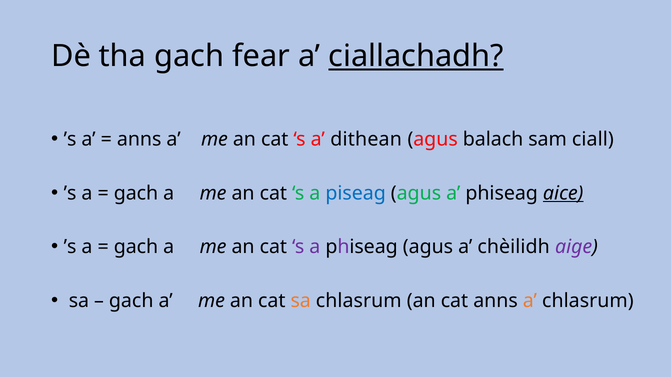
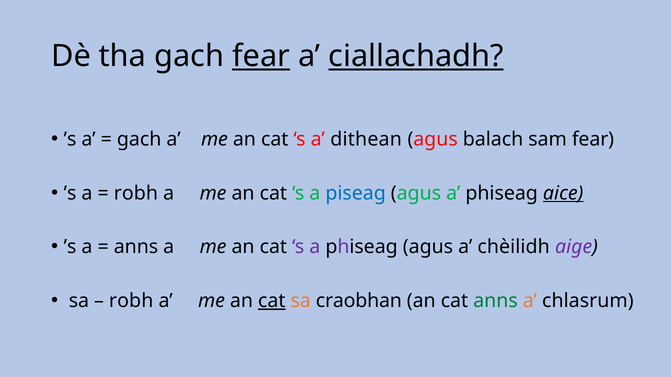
fear at (261, 56) underline: none -> present
anns at (139, 140): anns -> gach
sam ciall: ciall -> fear
gach at (136, 193): gach -> robh
gach at (136, 247): gach -> anns
gach at (131, 301): gach -> robh
cat at (272, 301) underline: none -> present
sa chlasrum: chlasrum -> craobhan
anns at (496, 301) colour: black -> green
